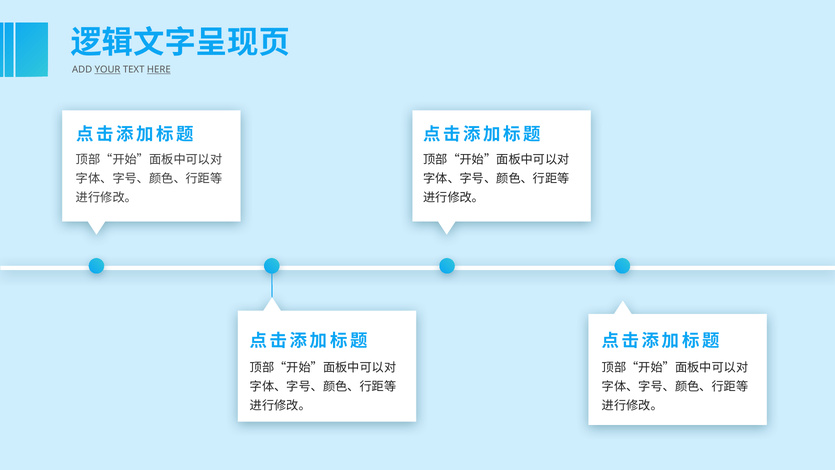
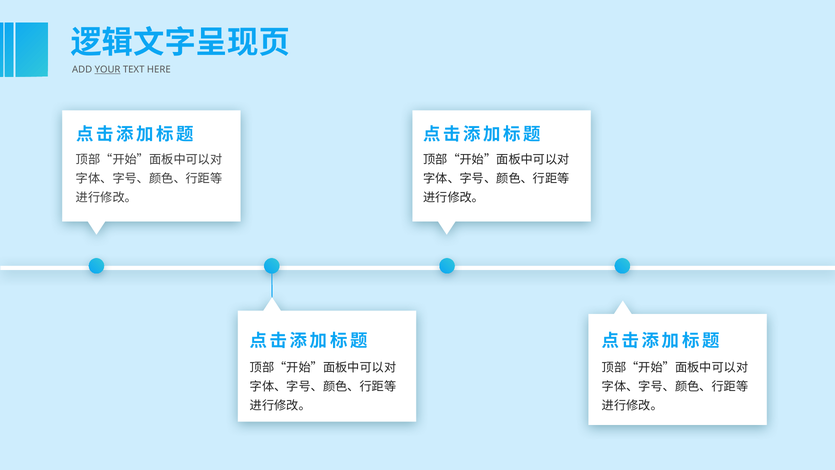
HERE underline: present -> none
